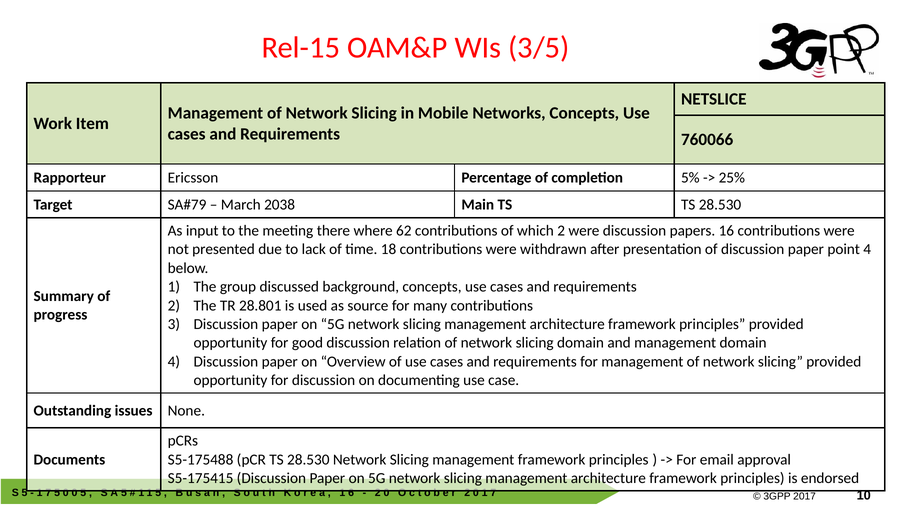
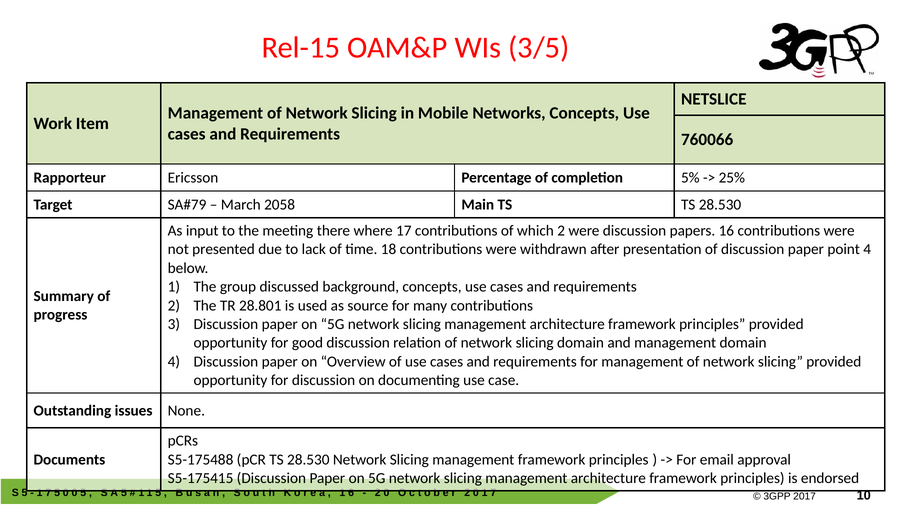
2038: 2038 -> 2058
62: 62 -> 17
